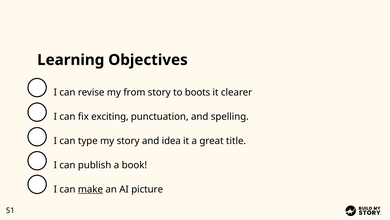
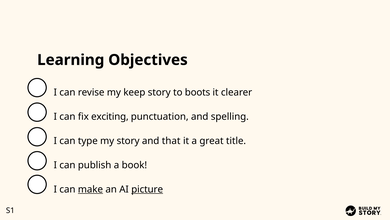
from: from -> keep
idea: idea -> that
picture underline: none -> present
